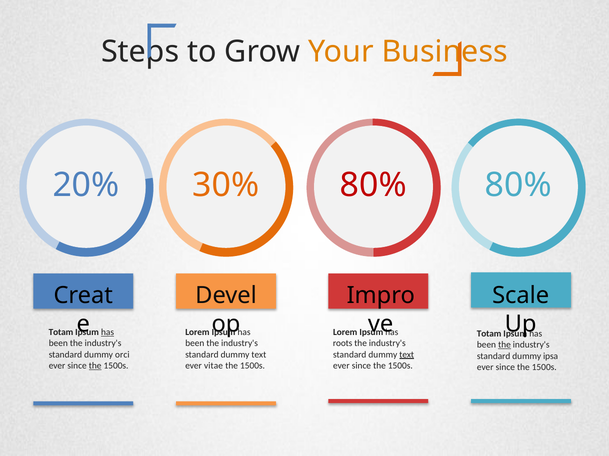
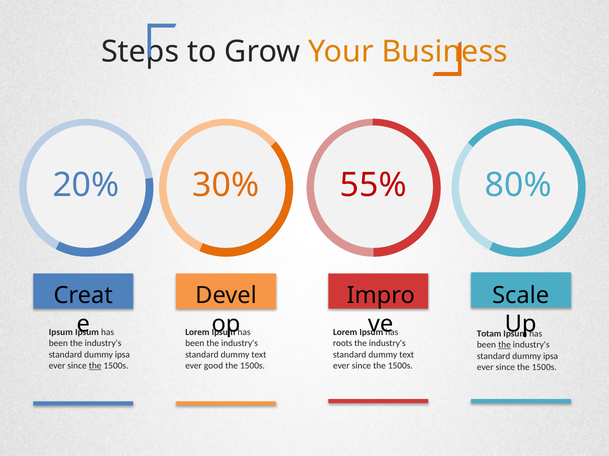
30% 80%: 80% -> 55%
Totam at (61, 333): Totam -> Ipsum
has at (108, 333) underline: present -> none
orci at (122, 355): orci -> ipsa
text at (407, 355) underline: present -> none
vitae: vitae -> good
